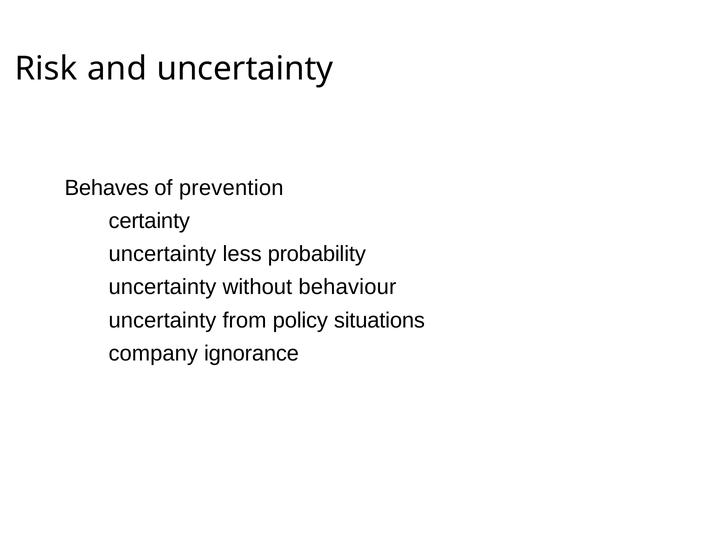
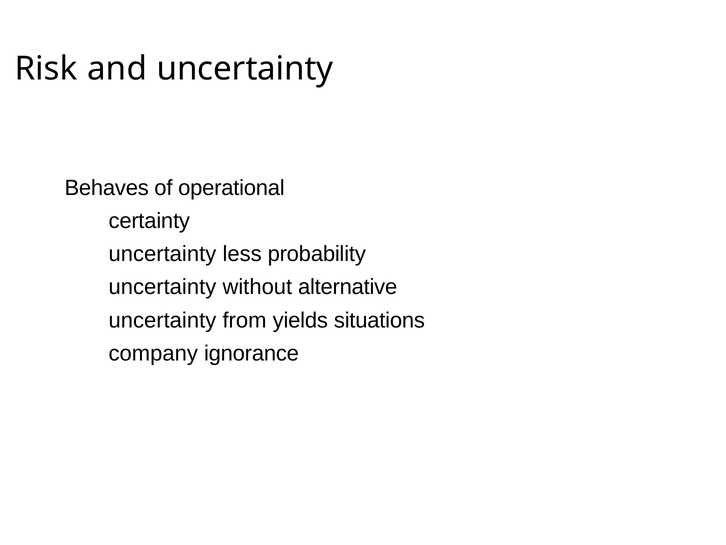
prevention: prevention -> operational
behaviour: behaviour -> alternative
policy: policy -> yields
